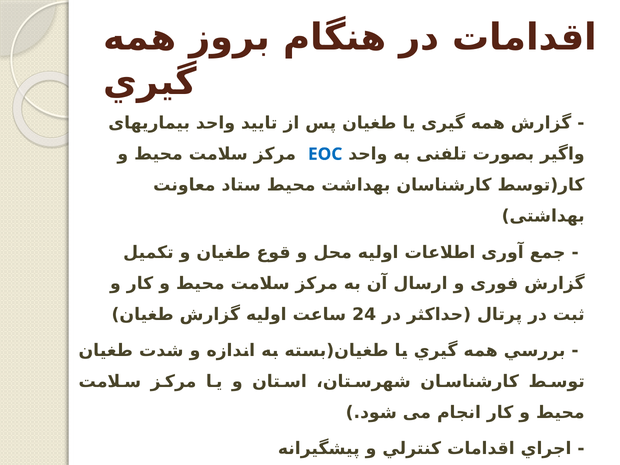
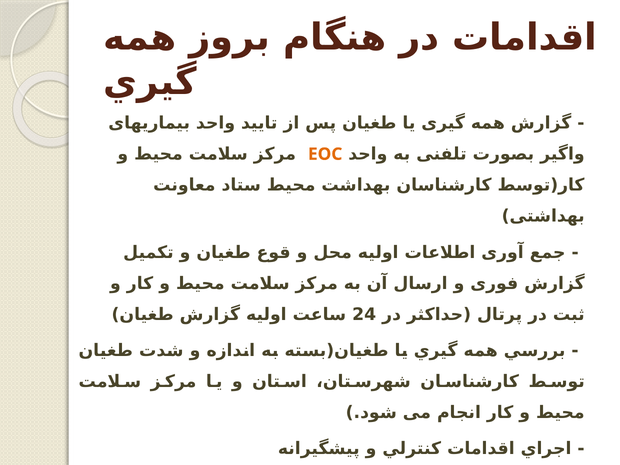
EOC colour: blue -> orange
